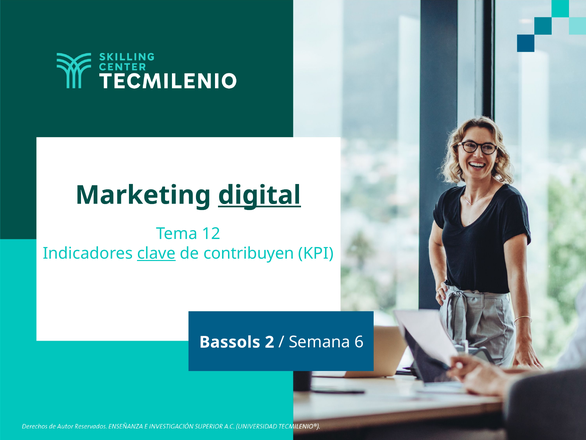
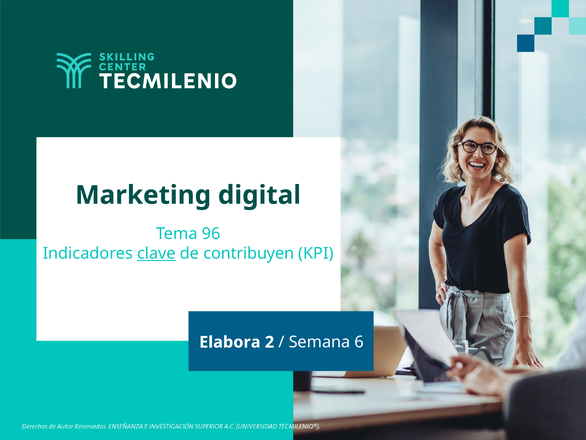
digital underline: present -> none
12: 12 -> 96
Bassols: Bassols -> Elabora
